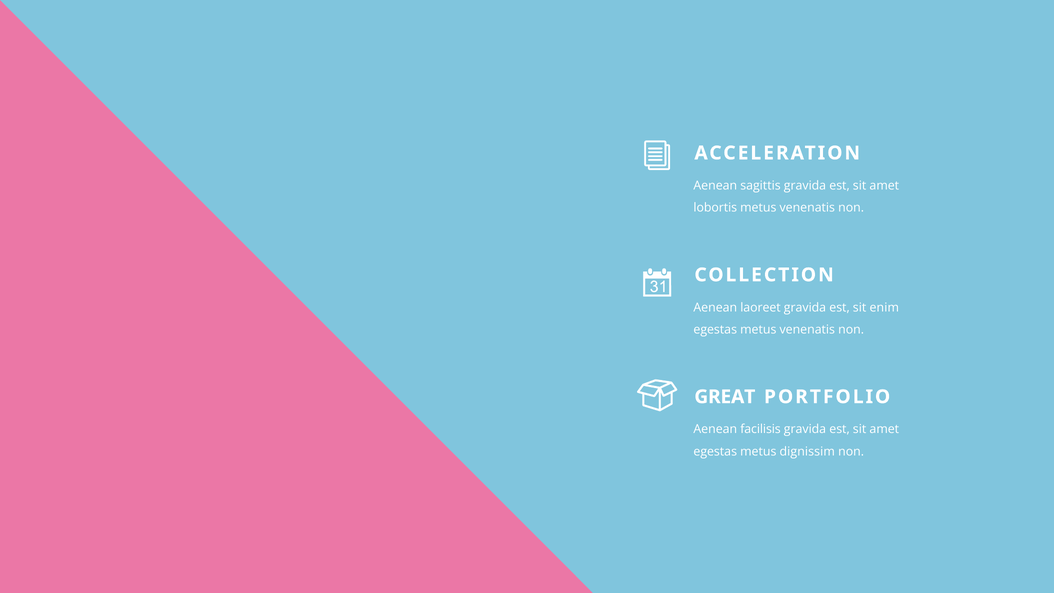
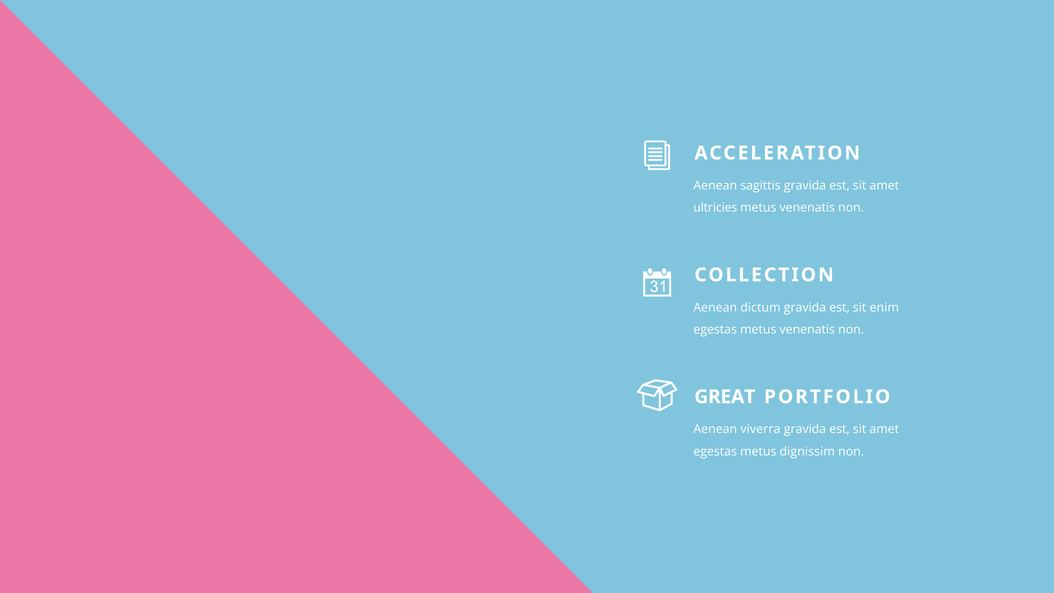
lobortis: lobortis -> ultricies
laoreet: laoreet -> dictum
facilisis: facilisis -> viverra
